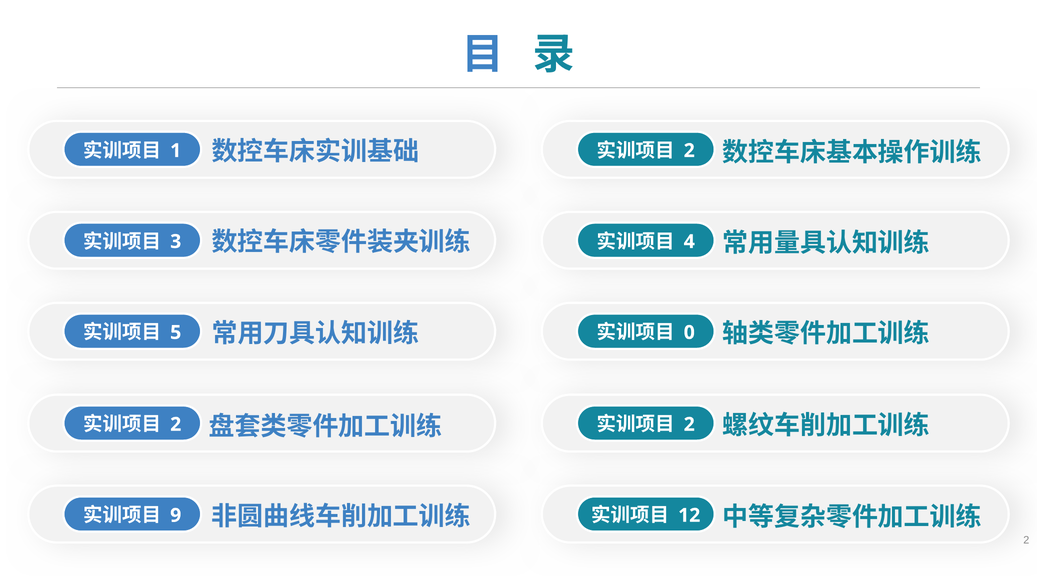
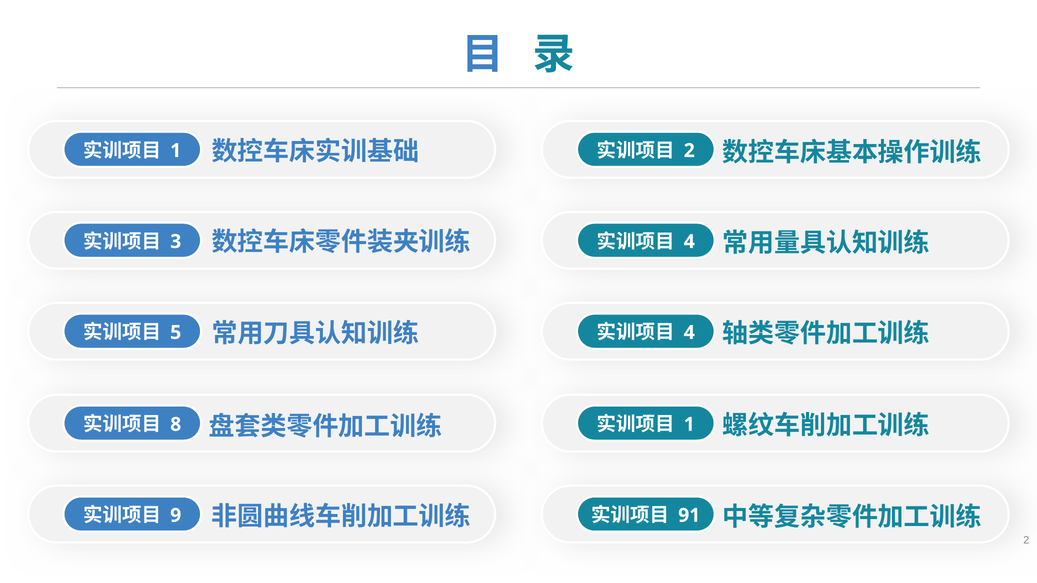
0 at (689, 333): 0 -> 4
2 at (176, 425): 2 -> 8
2 at (689, 425): 2 -> 1
12: 12 -> 91
